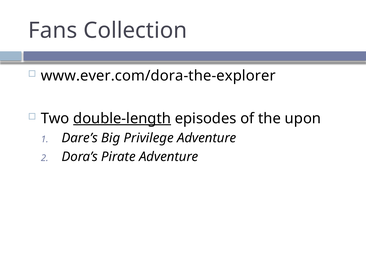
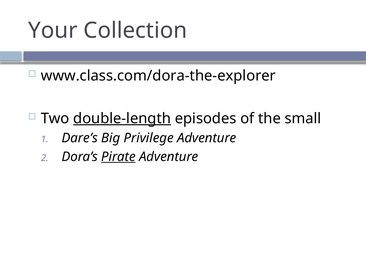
Fans: Fans -> Your
www.ever.com/dora-the-explorer: www.ever.com/dora-the-explorer -> www.class.com/dora-the-explorer
upon: upon -> small
Pirate underline: none -> present
